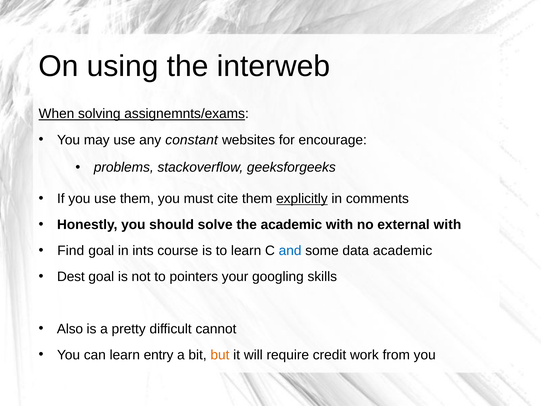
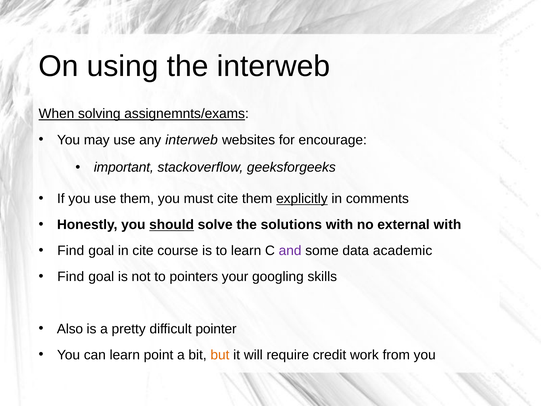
any constant: constant -> interweb
problems: problems -> important
should underline: none -> present
the academic: academic -> solutions
in ints: ints -> cite
and colour: blue -> purple
Dest at (71, 277): Dest -> Find
cannot: cannot -> pointer
entry: entry -> point
